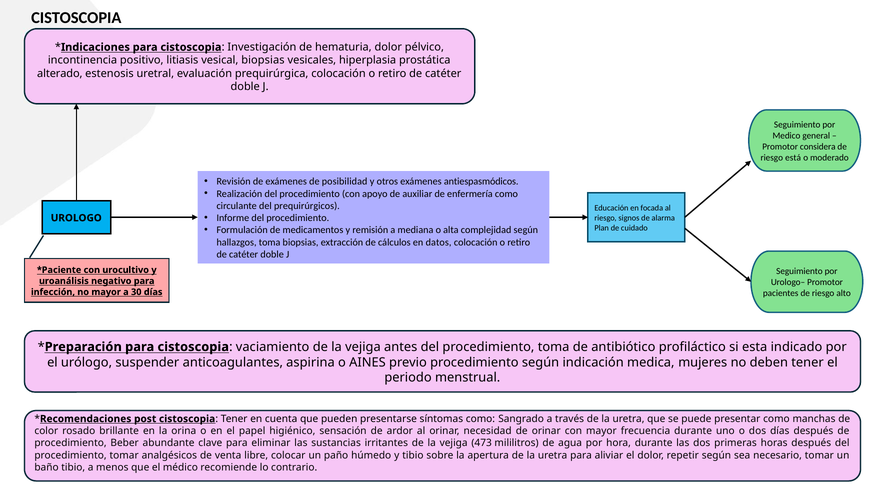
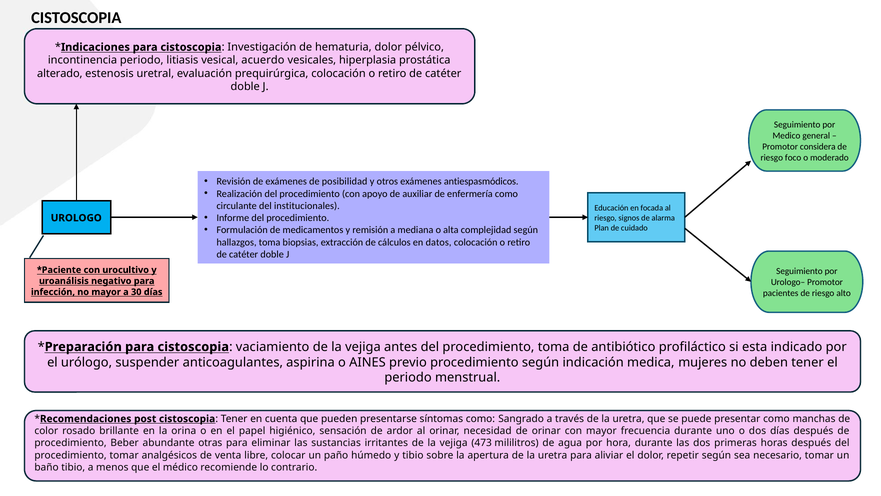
incontinencia positivo: positivo -> periodo
vesical biopsias: biopsias -> acuerdo
está: está -> foco
prequirúrgicos: prequirúrgicos -> institucionales
clave: clave -> otras
